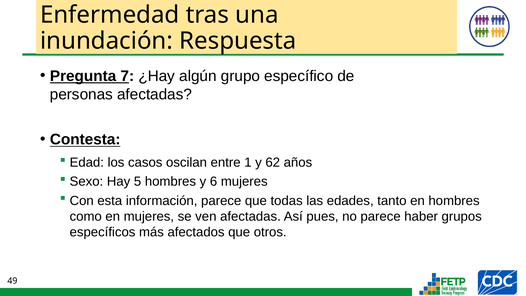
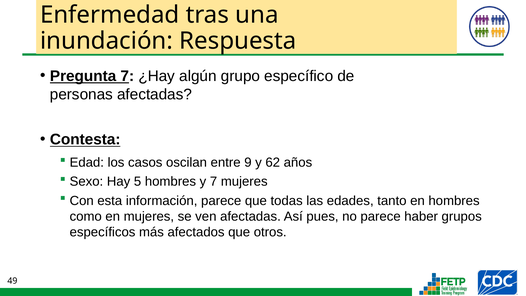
1: 1 -> 9
y 6: 6 -> 7
